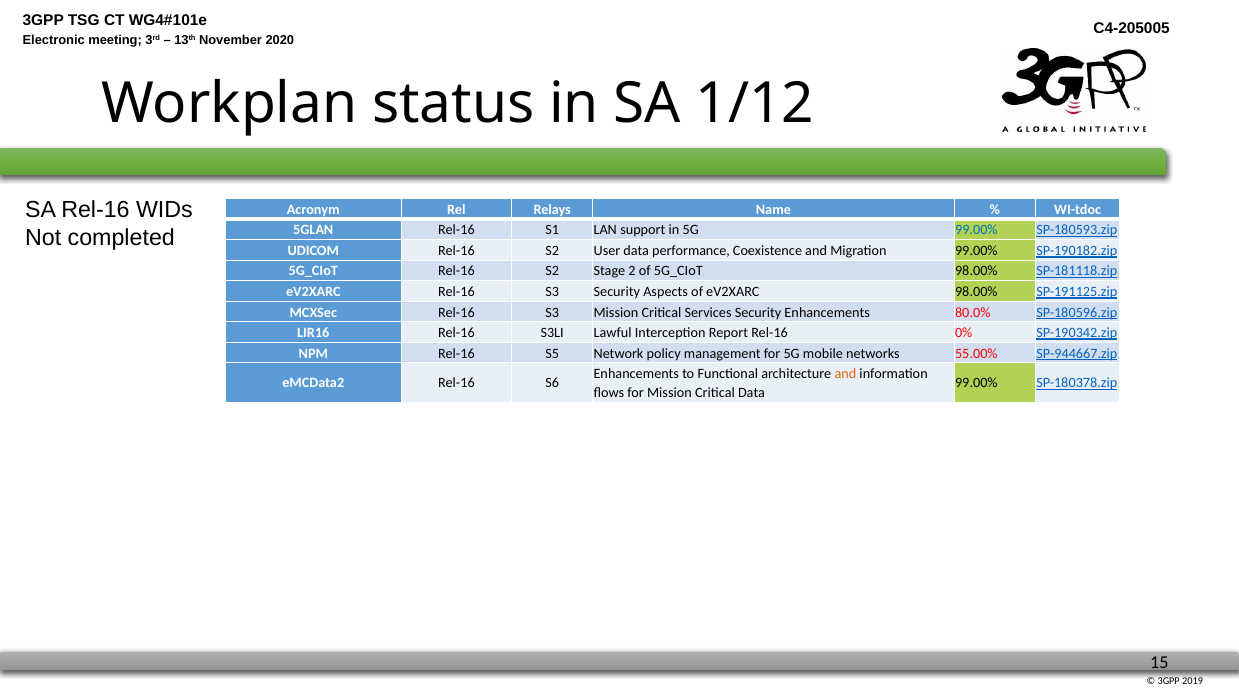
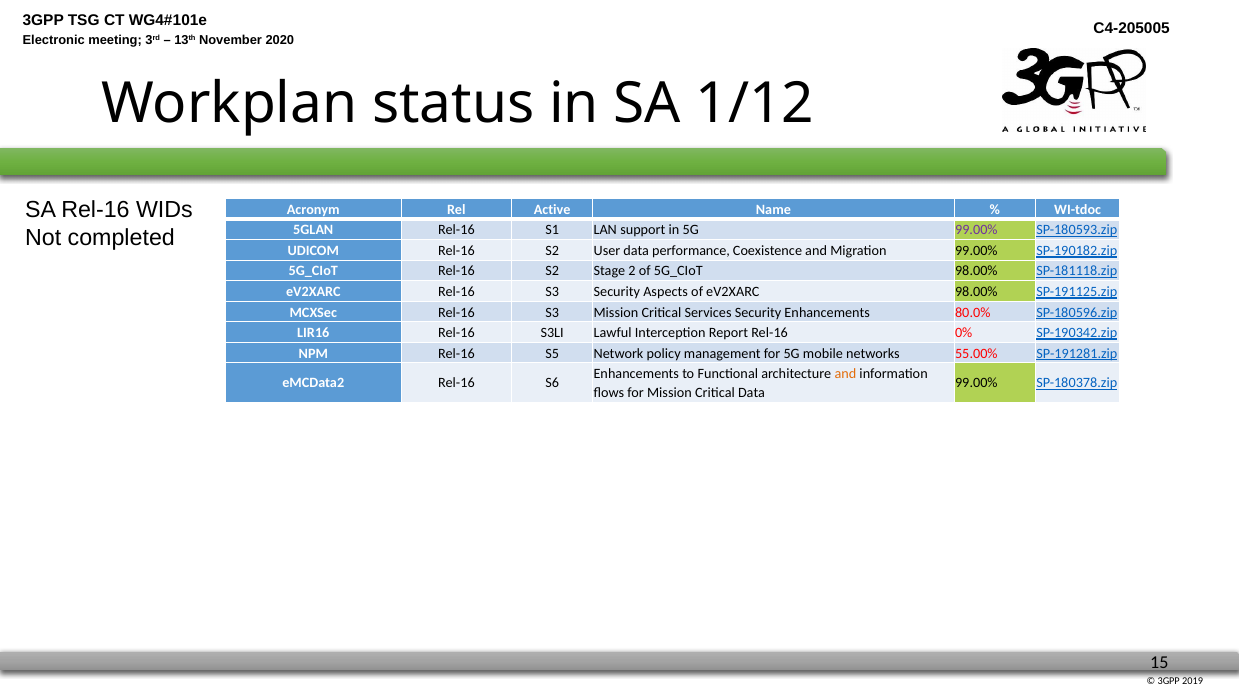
Relays: Relays -> Active
99.00% at (976, 230) colour: blue -> purple
SP-944667.zip: SP-944667.zip -> SP-191281.zip
